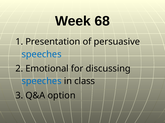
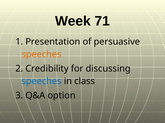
68: 68 -> 71
speeches at (42, 55) colour: blue -> orange
Emotional: Emotional -> Credibility
